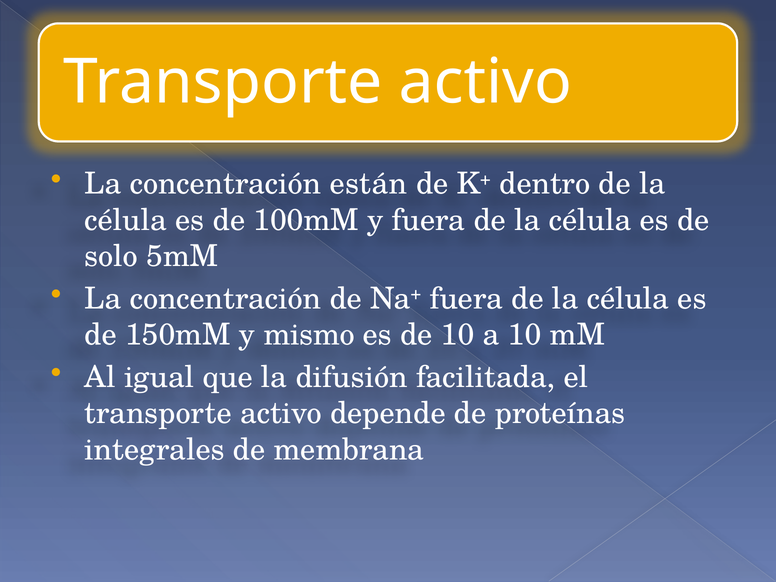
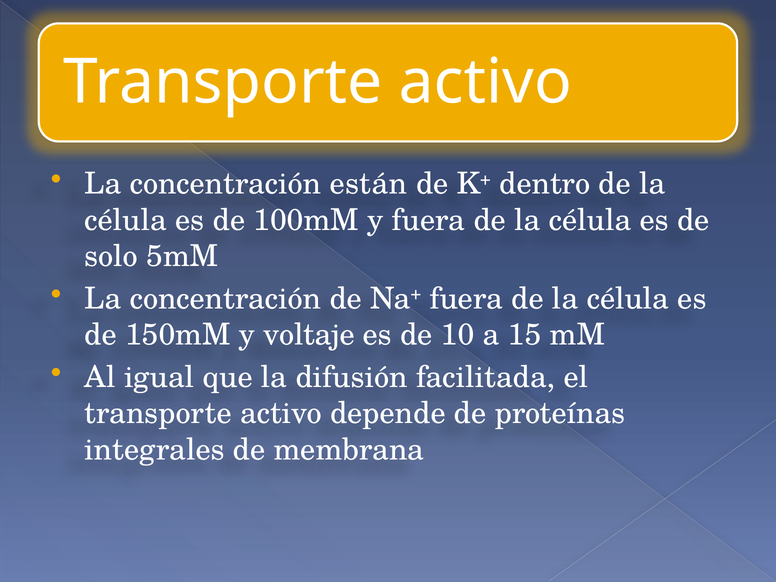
mismo: mismo -> voltaje
a 10: 10 -> 15
